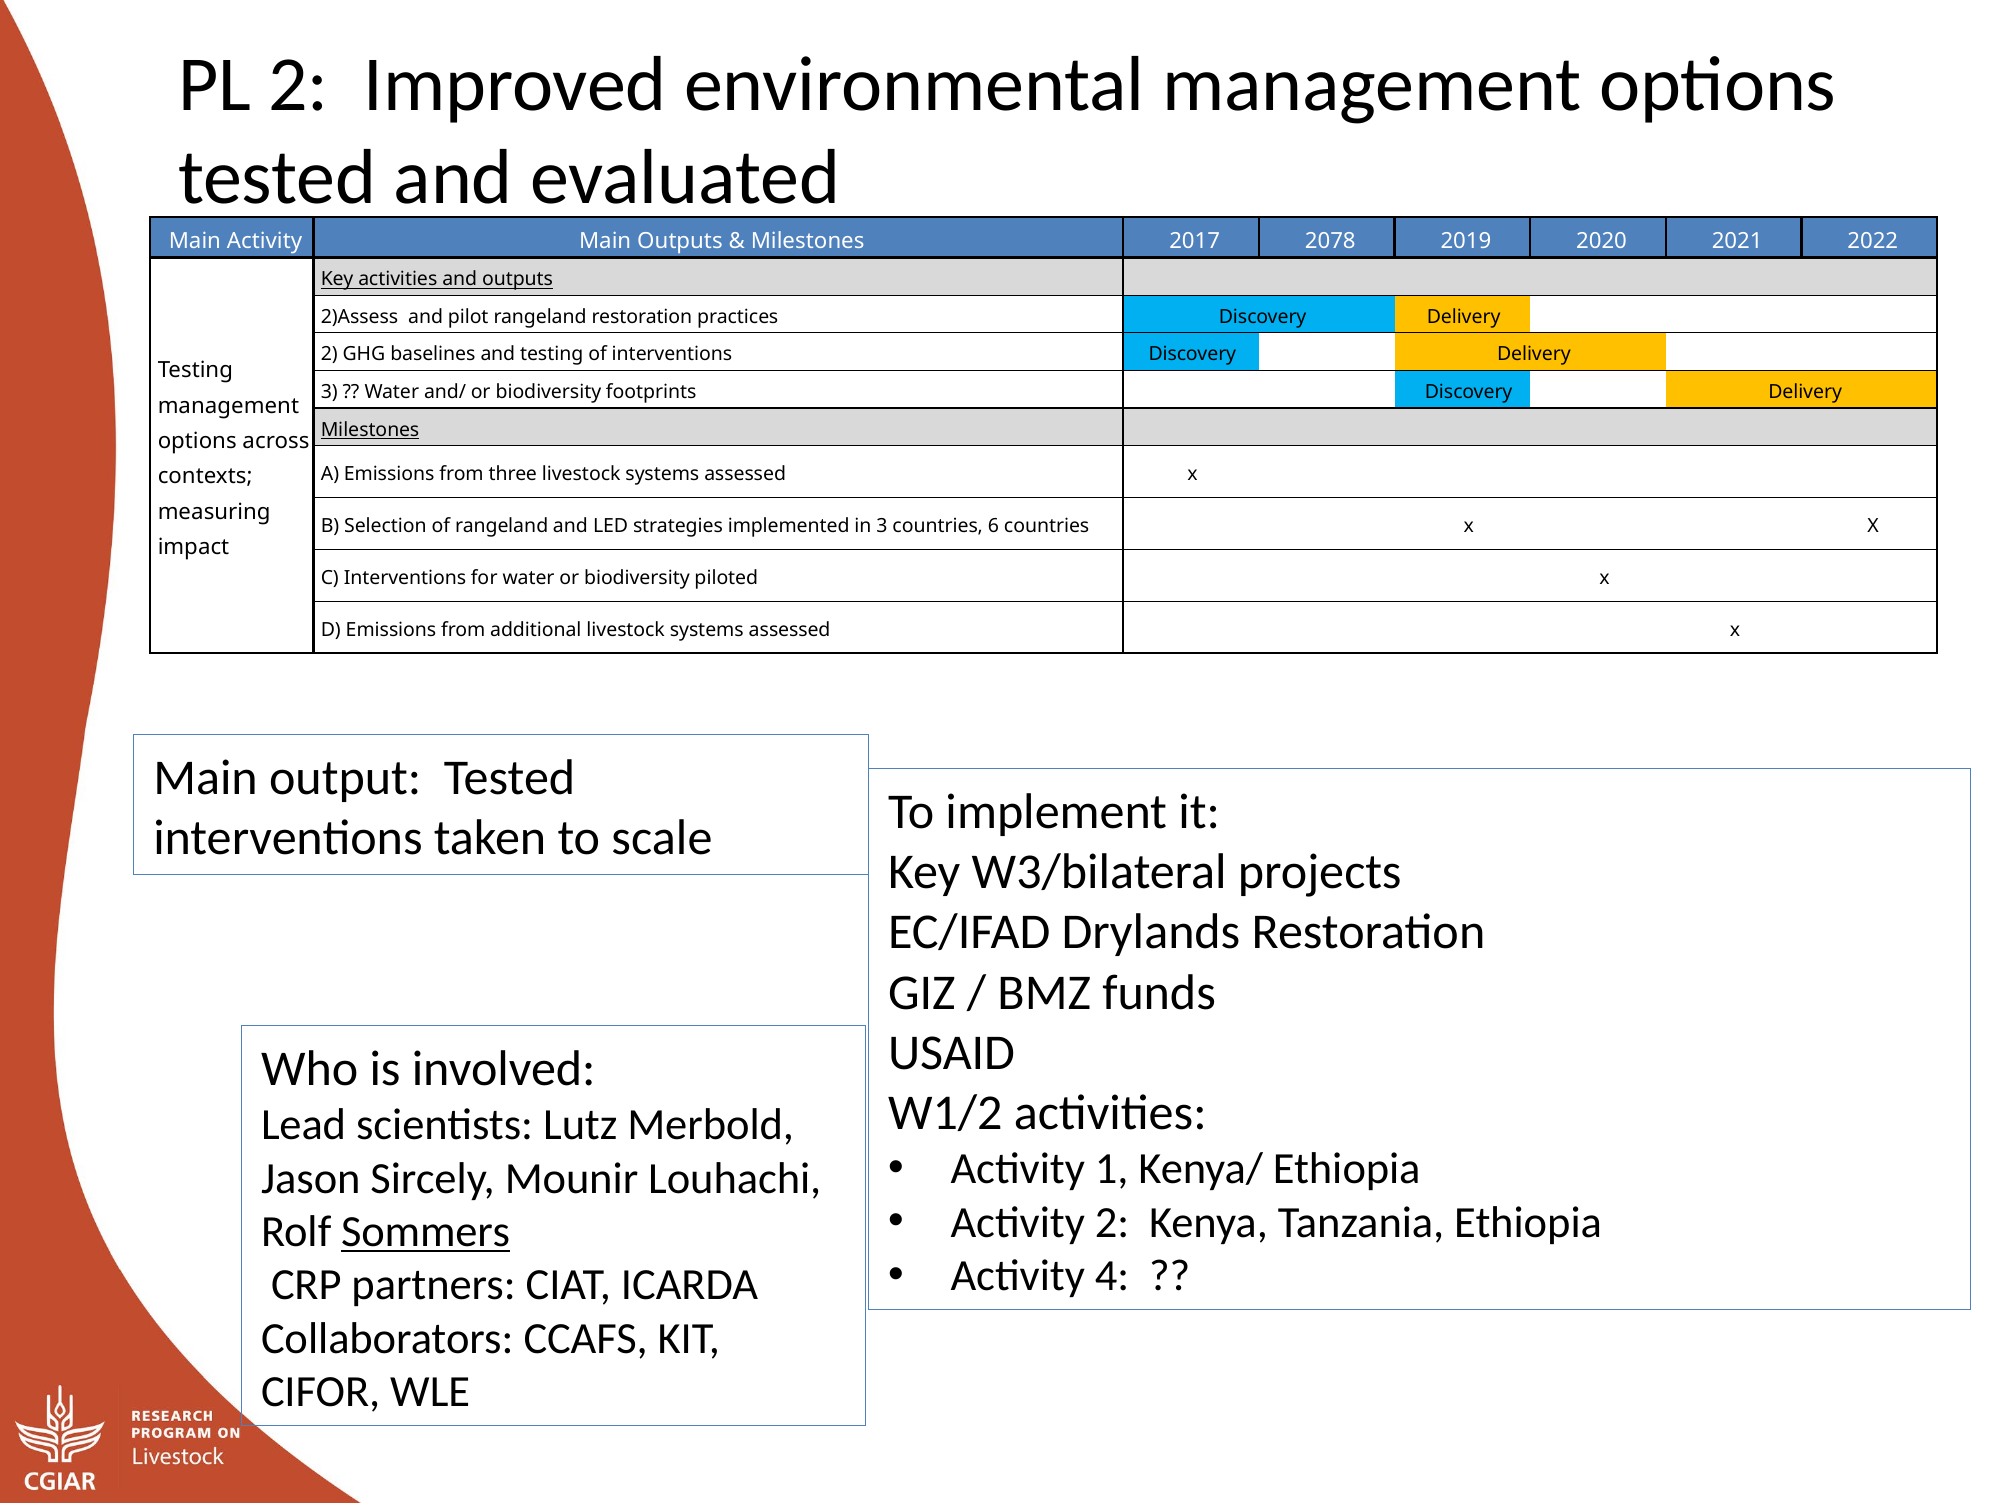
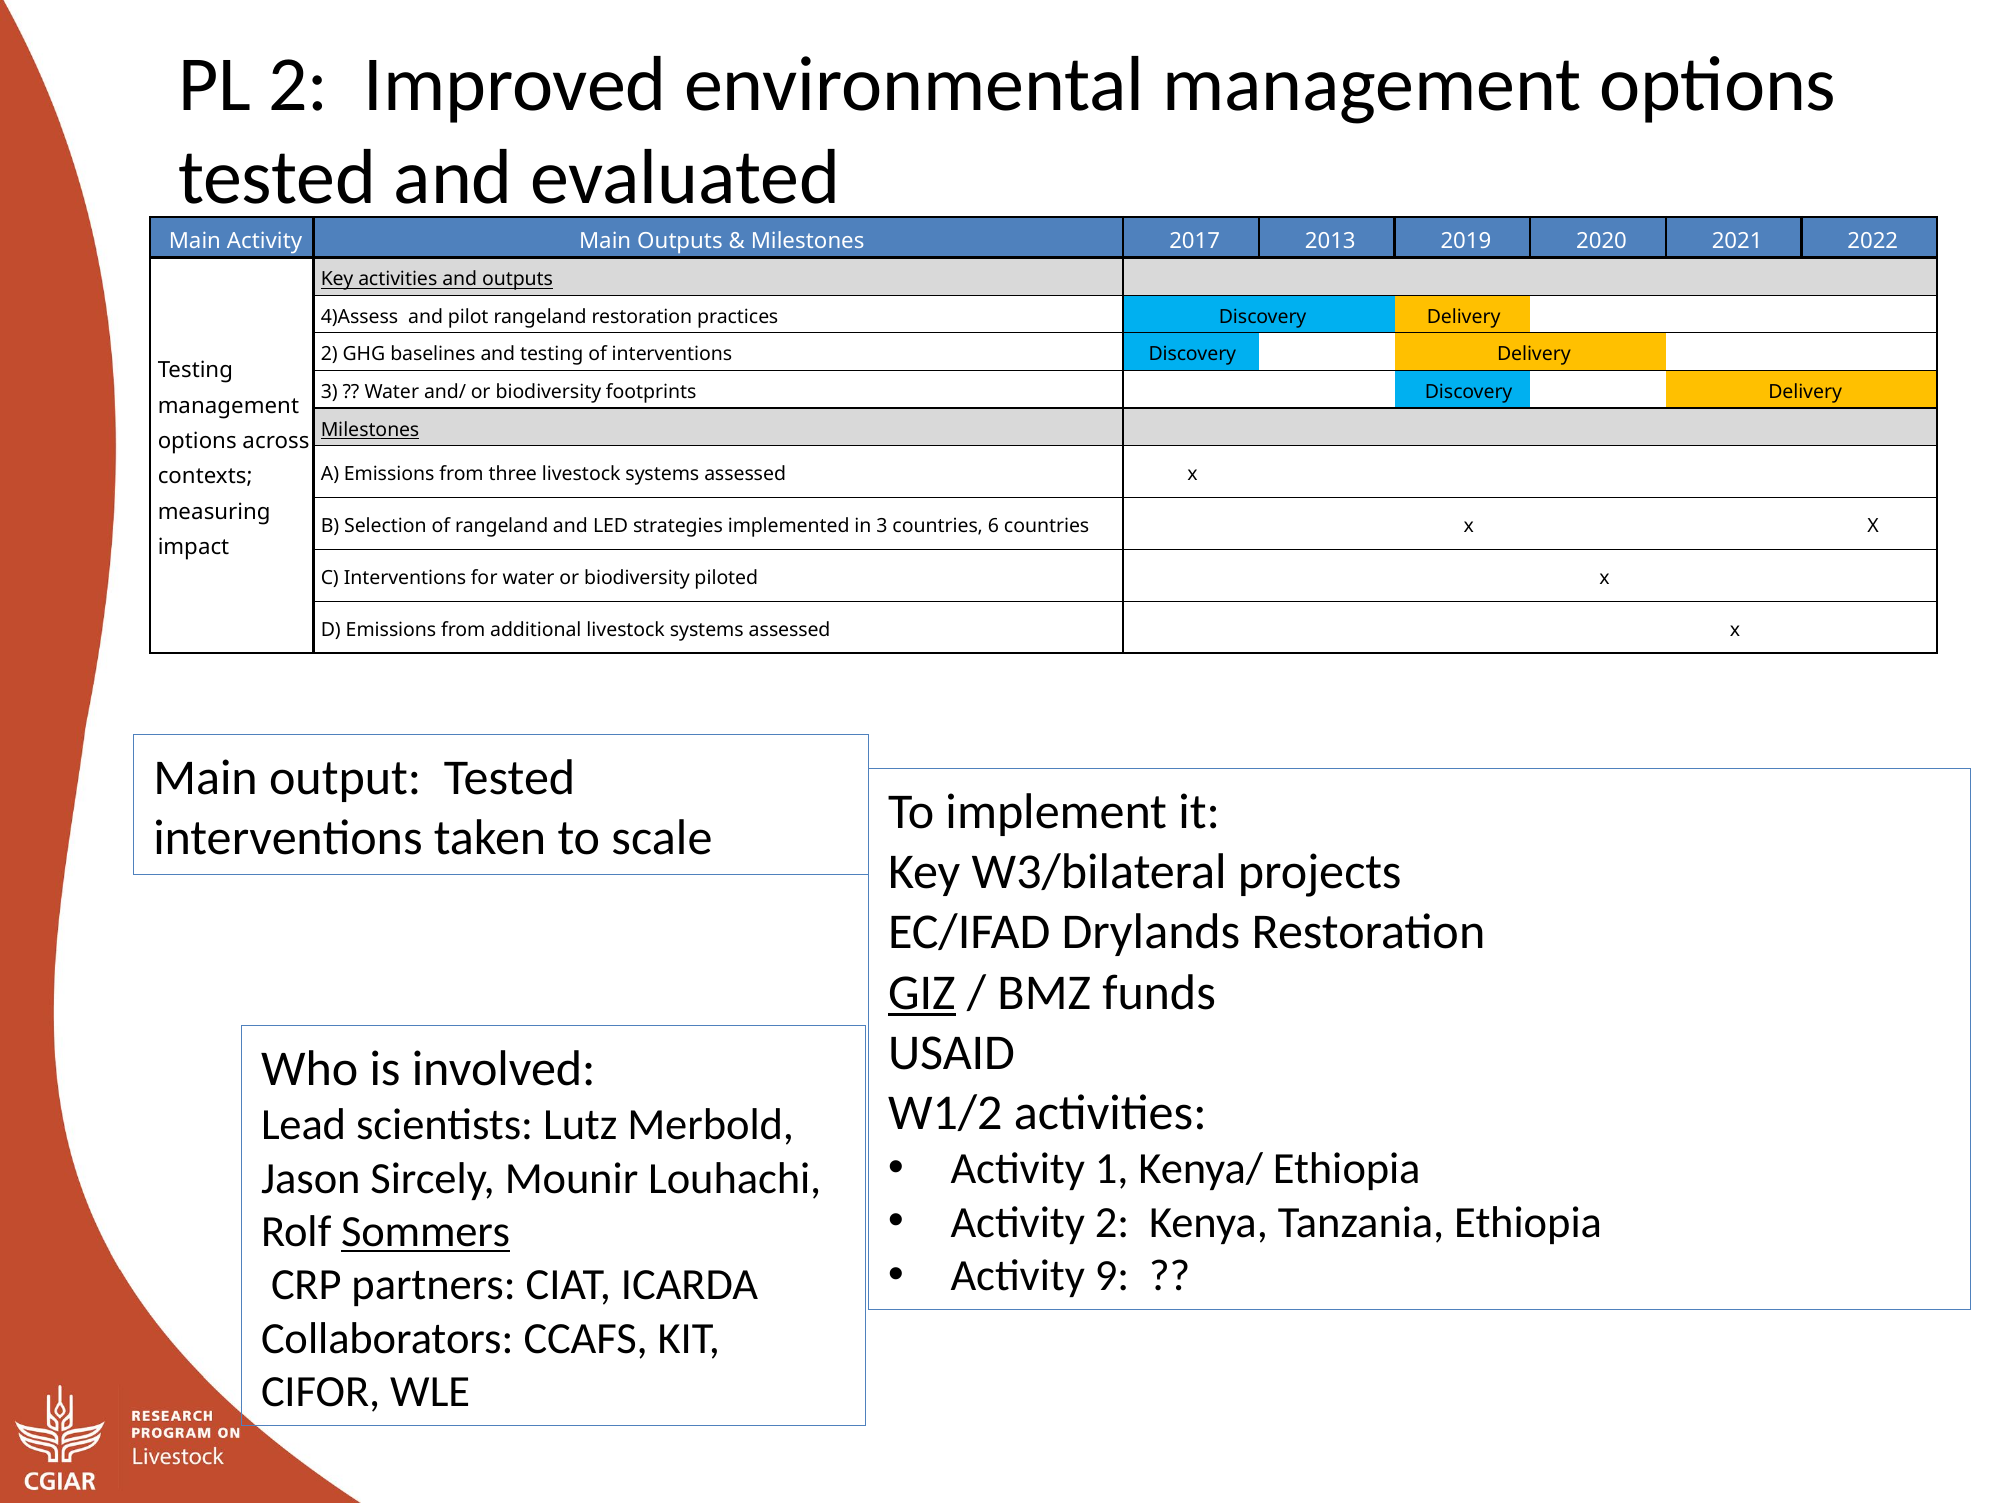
2078: 2078 -> 2013
2)Assess: 2)Assess -> 4)Assess
GIZ underline: none -> present
4: 4 -> 9
